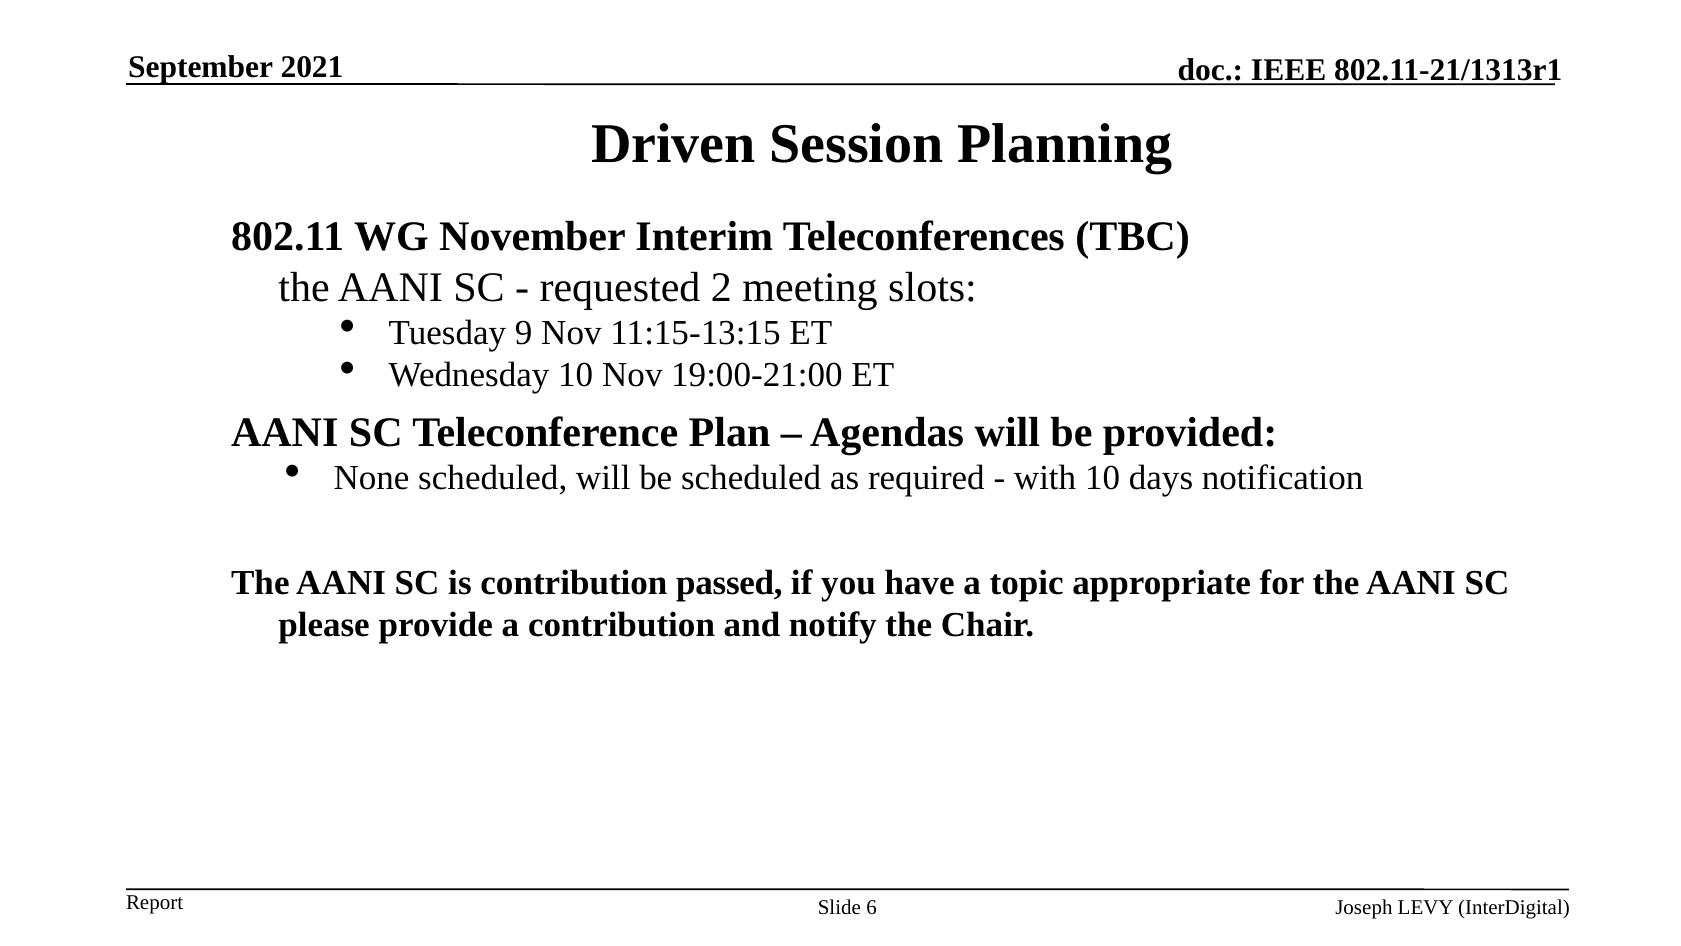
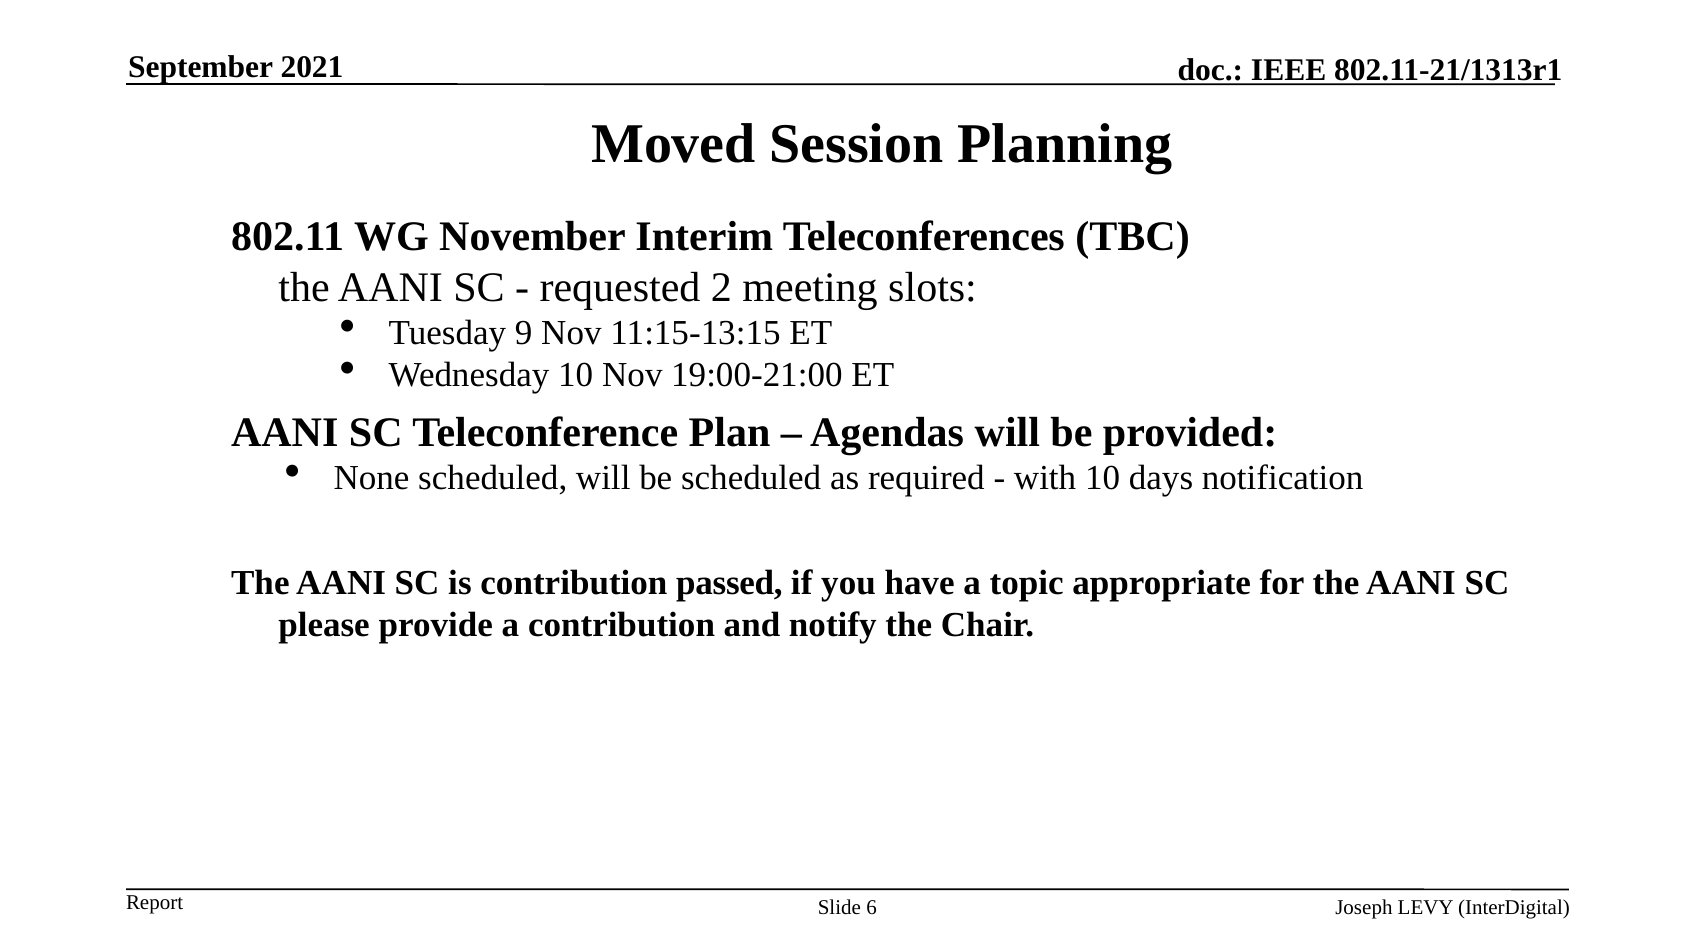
Driven: Driven -> Moved
